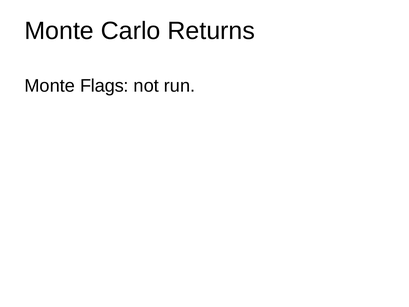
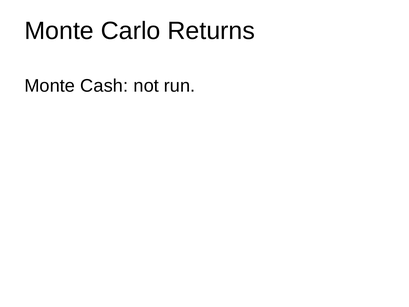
Flags: Flags -> Cash
